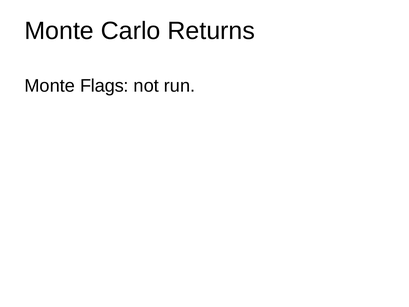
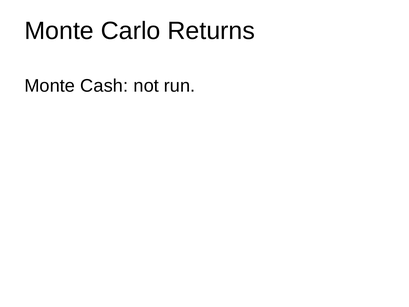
Flags: Flags -> Cash
